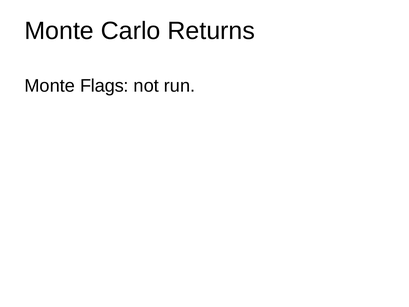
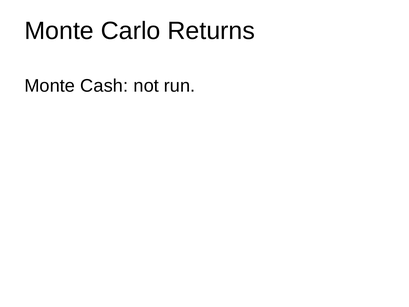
Flags: Flags -> Cash
